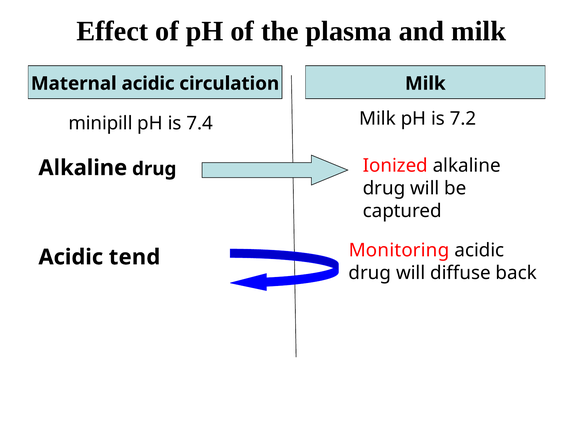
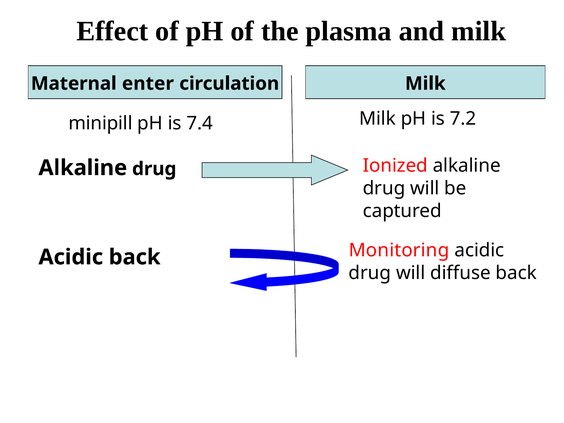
Maternal acidic: acidic -> enter
Acidic tend: tend -> back
